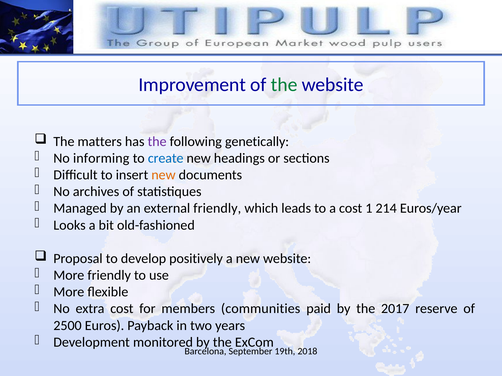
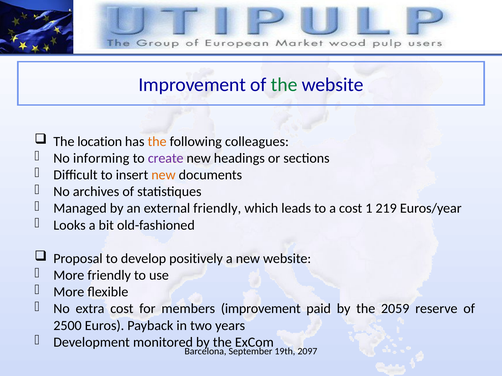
matters: matters -> location
the at (157, 142) colour: purple -> orange
genetically: genetically -> colleagues
create colour: blue -> purple
214: 214 -> 219
members communities: communities -> improvement
2017: 2017 -> 2059
2018: 2018 -> 2097
